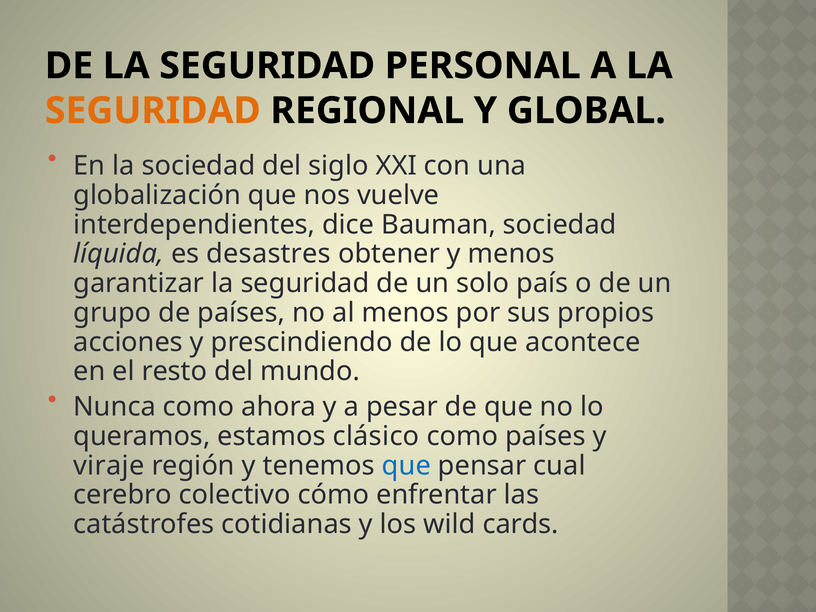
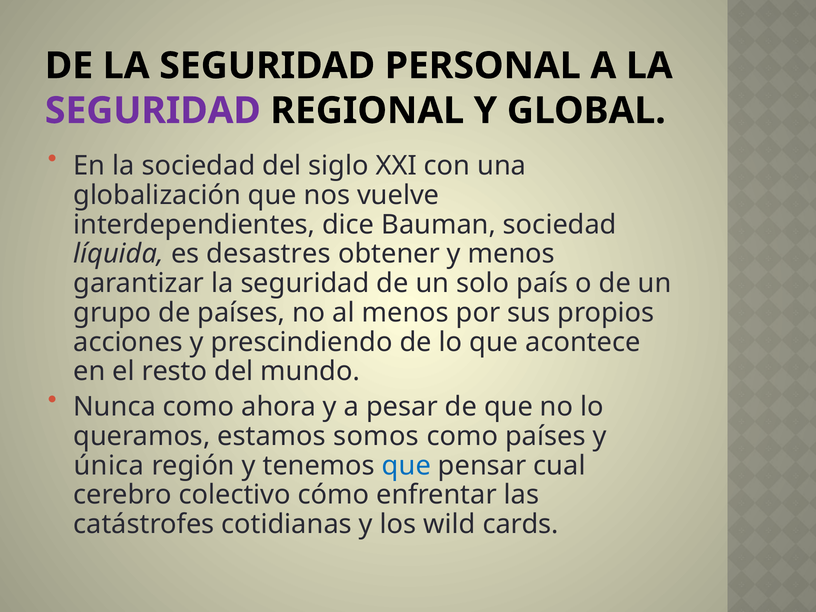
SEGURIDAD at (153, 111) colour: orange -> purple
clásico: clásico -> somos
viraje: viraje -> única
